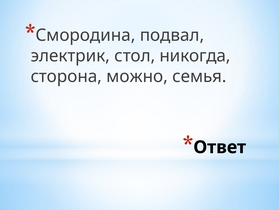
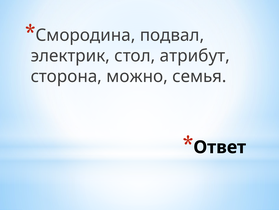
никогда: никогда -> атрибут
